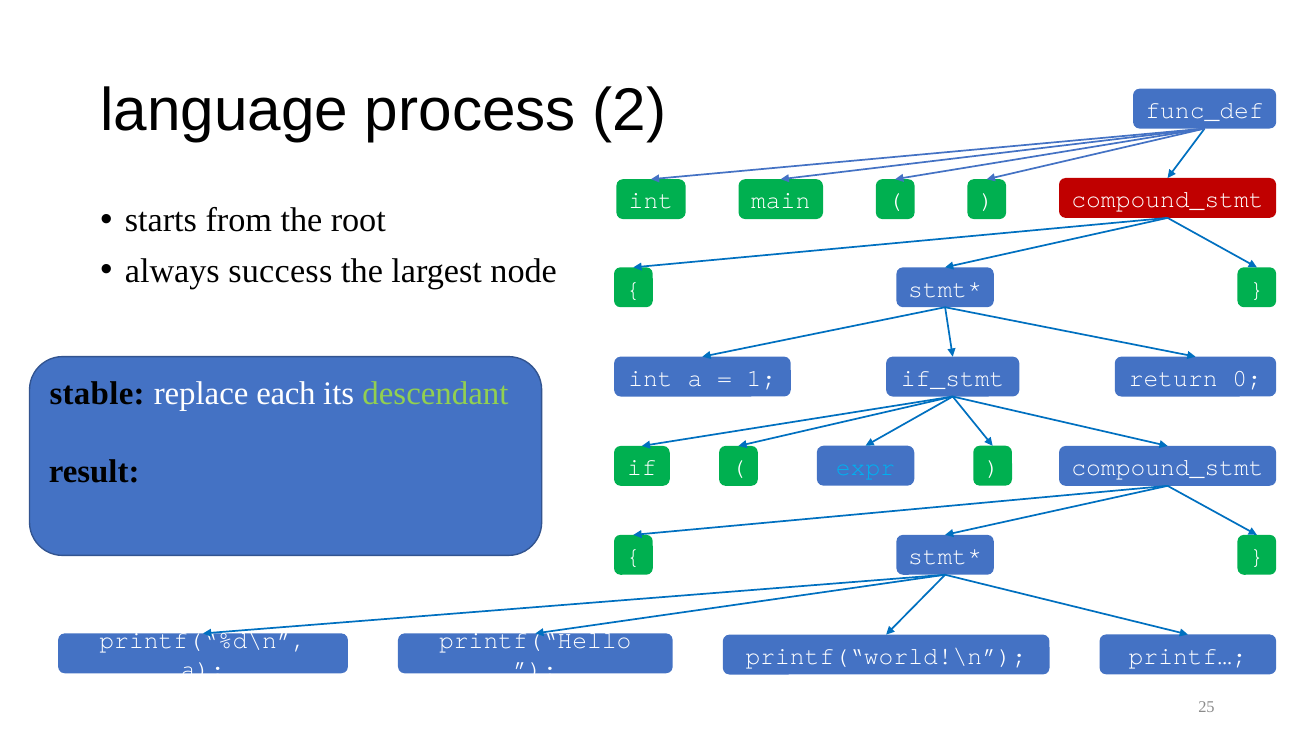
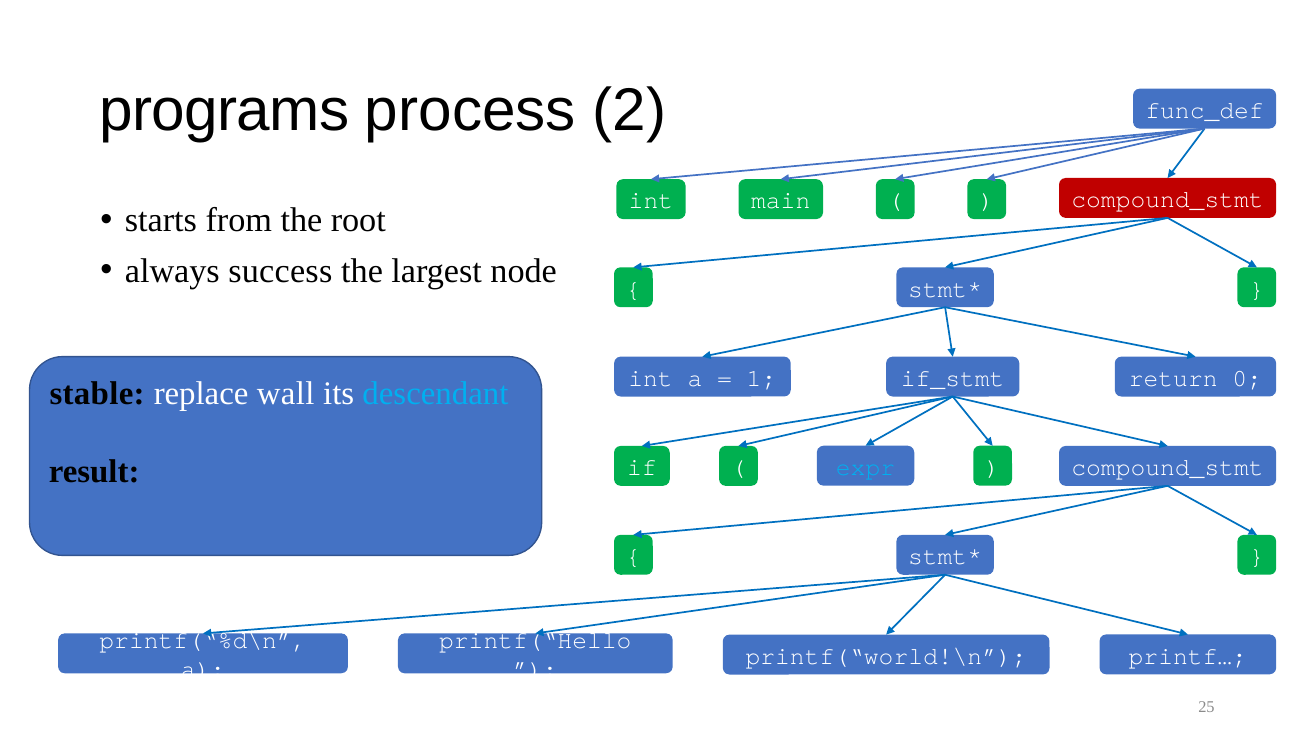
language: language -> programs
each: each -> wall
descendant colour: light green -> light blue
